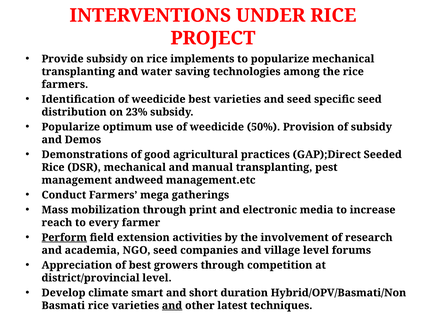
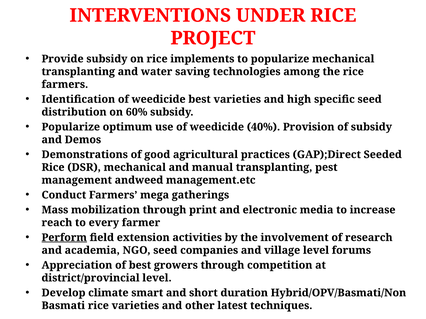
and seed: seed -> high
23%: 23% -> 60%
50%: 50% -> 40%
and at (172, 306) underline: present -> none
